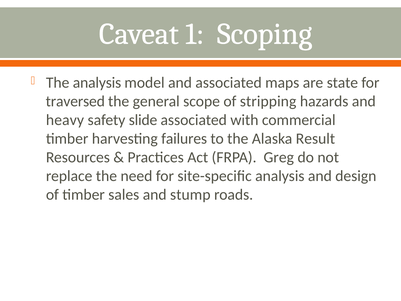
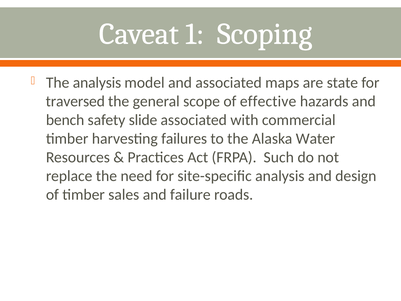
stripping: stripping -> effective
heavy: heavy -> bench
Result: Result -> Water
Greg: Greg -> Such
stump: stump -> failure
